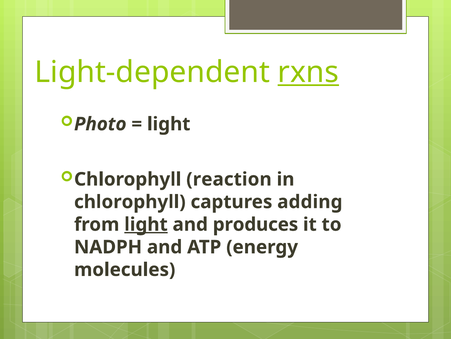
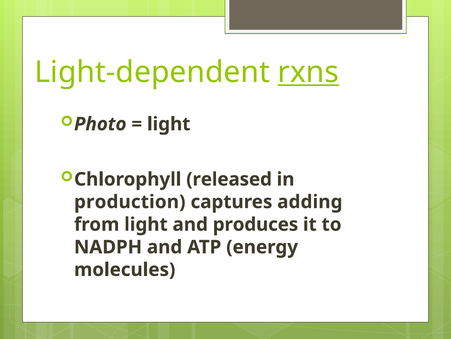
reaction: reaction -> released
chlorophyll at (130, 201): chlorophyll -> production
light at (146, 224) underline: present -> none
